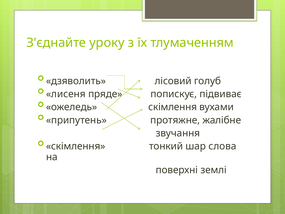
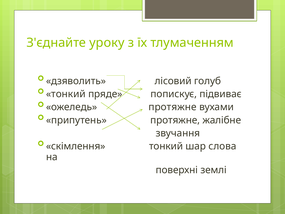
лисеня at (66, 94): лисеня -> тонкий
ожеледь скімлення: скімлення -> протяжне
